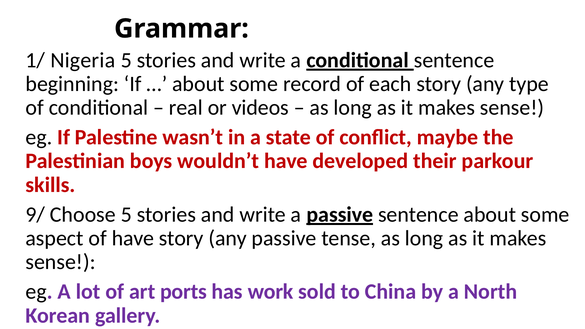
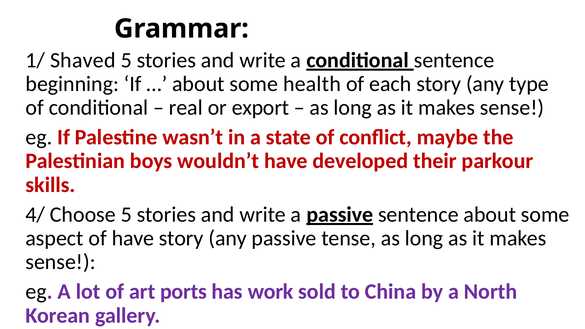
Nigeria: Nigeria -> Shaved
record: record -> health
videos: videos -> export
9/: 9/ -> 4/
